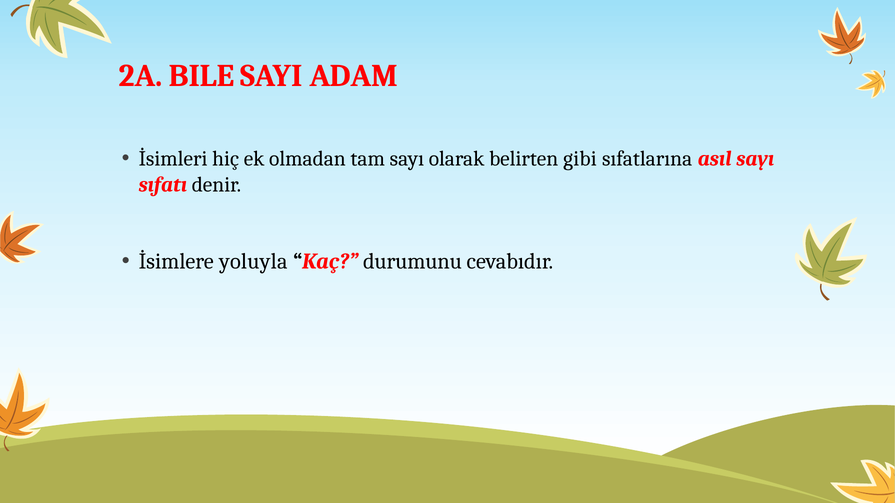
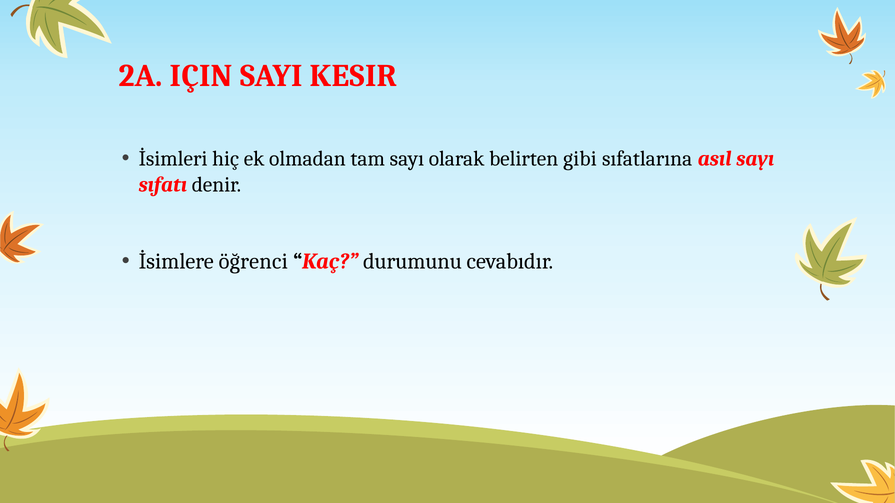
BILE: BILE -> IÇIN
ADAM: ADAM -> KESIR
yoluyla: yoluyla -> öğrenci
